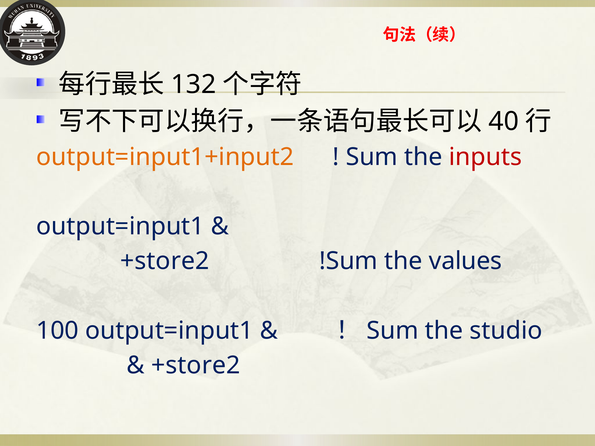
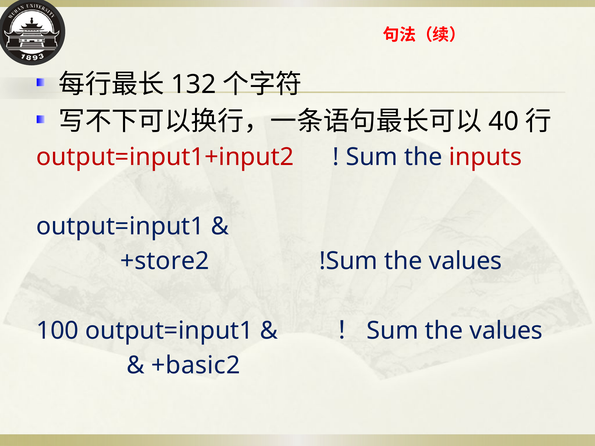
output=input1+input2 colour: orange -> red
Sum the studio: studio -> values
+store2 at (196, 365): +store2 -> +basic2
